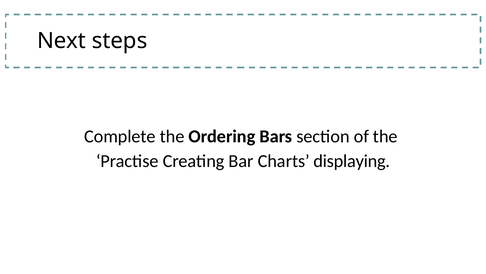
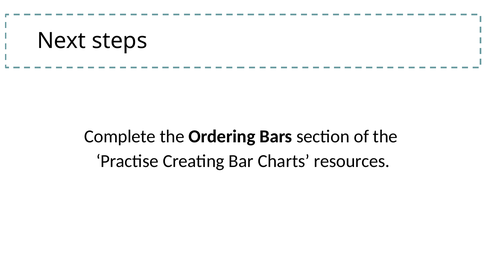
displaying: displaying -> resources
